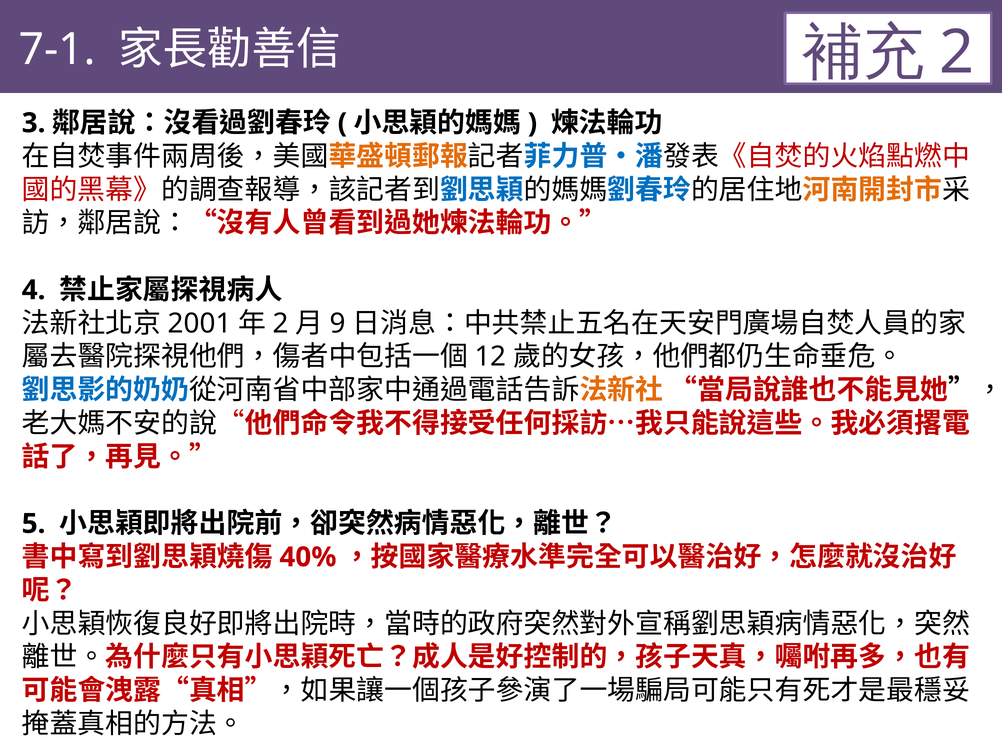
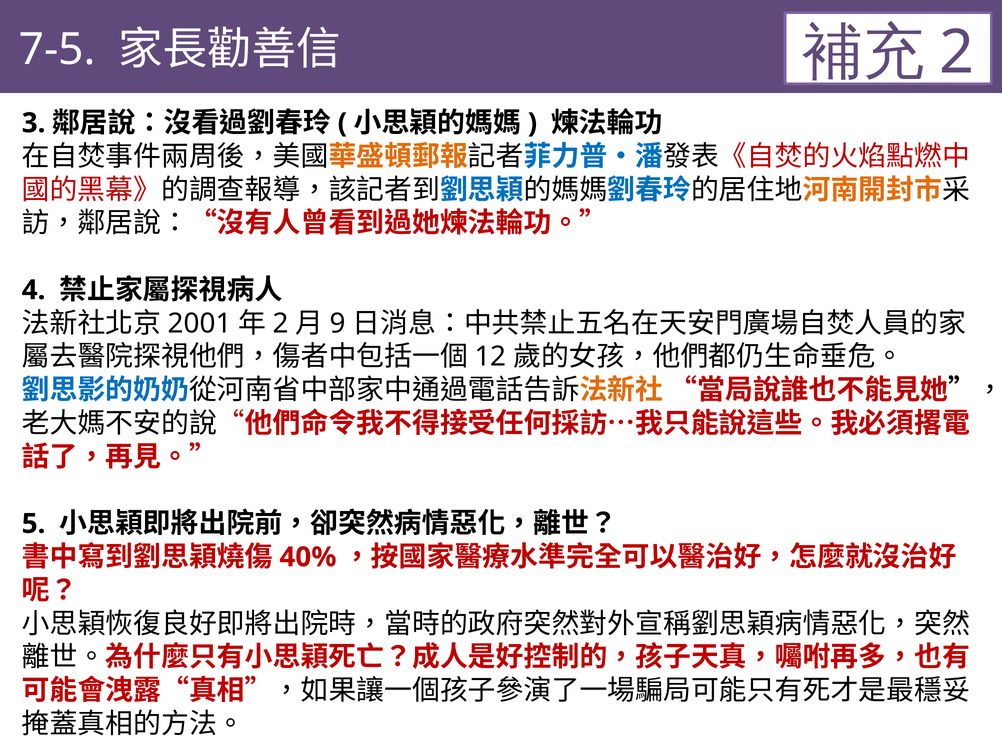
7-1: 7-1 -> 7-5
